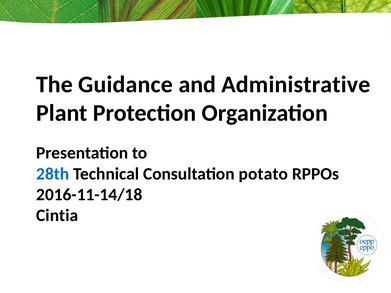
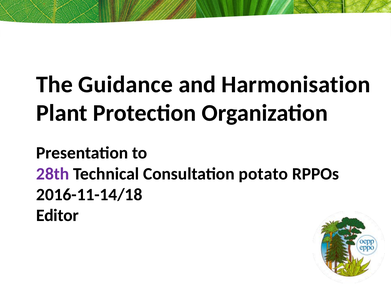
Administrative: Administrative -> Harmonisation
28th colour: blue -> purple
Cintia: Cintia -> Editor
